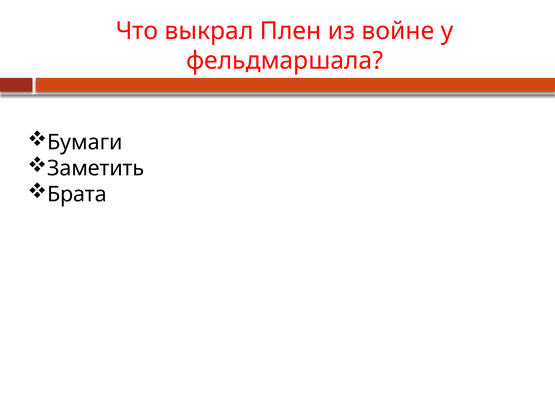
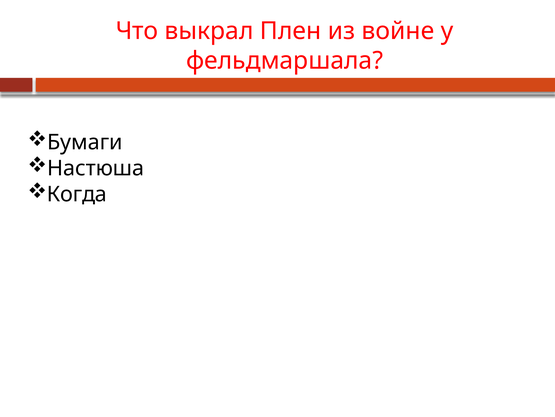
Заметить: Заметить -> Настюша
Брата: Брата -> Когда
